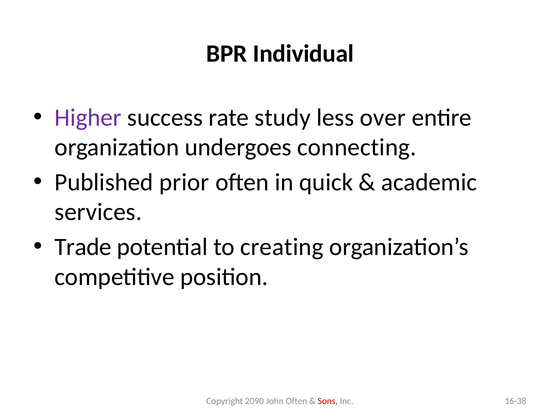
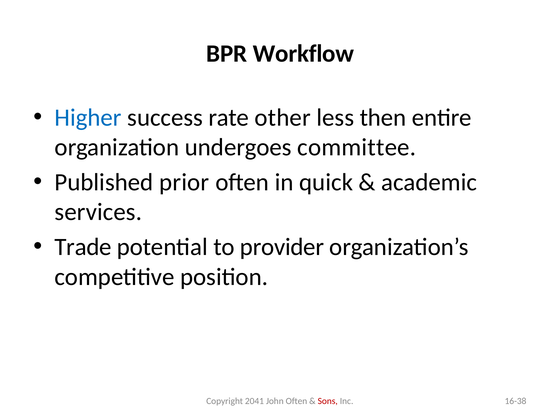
Individual: Individual -> Workflow
Higher colour: purple -> blue
study: study -> other
over: over -> then
connecting: connecting -> committee
creating: creating -> provider
2090: 2090 -> 2041
